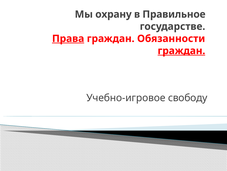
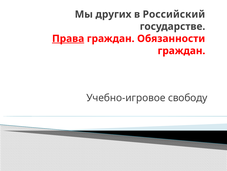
охрану: охрану -> других
Правильное: Правильное -> Российский
граждан at (181, 51) underline: present -> none
